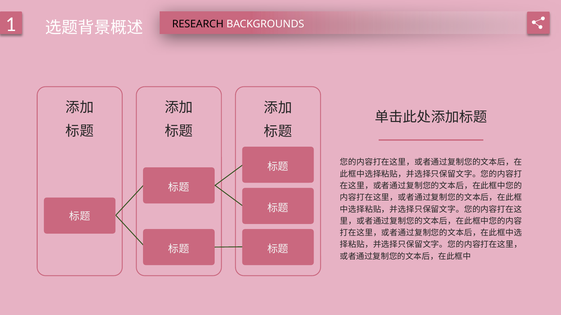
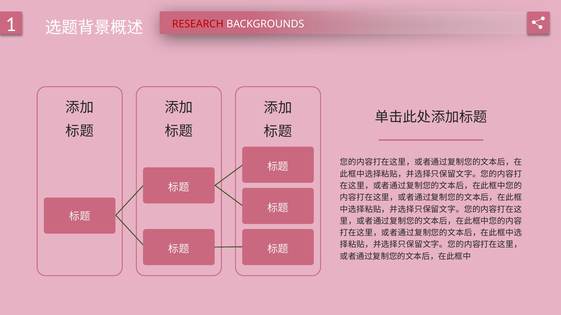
RESEARCH colour: black -> red
